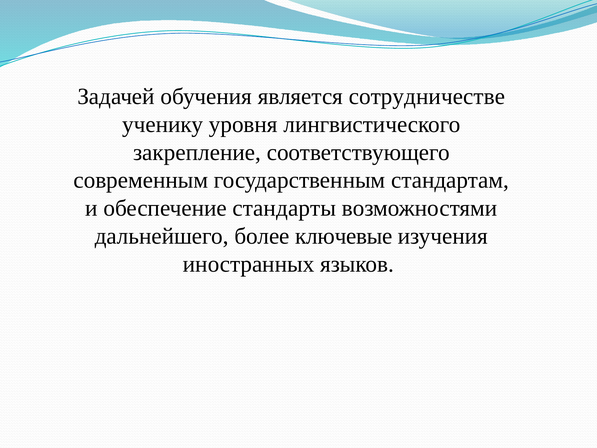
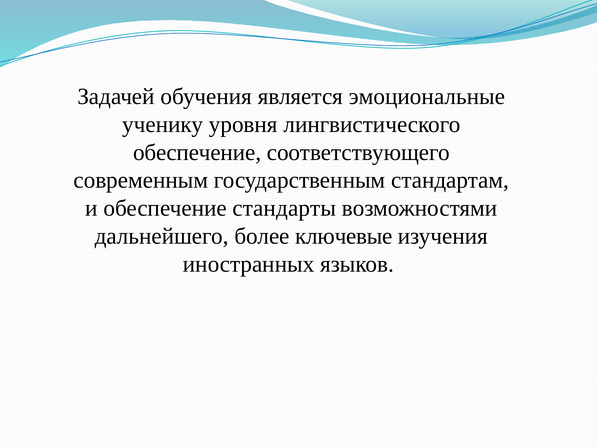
сотрудничестве: сотрудничестве -> эмоциональные
закрепление at (197, 152): закрепление -> обеспечение
